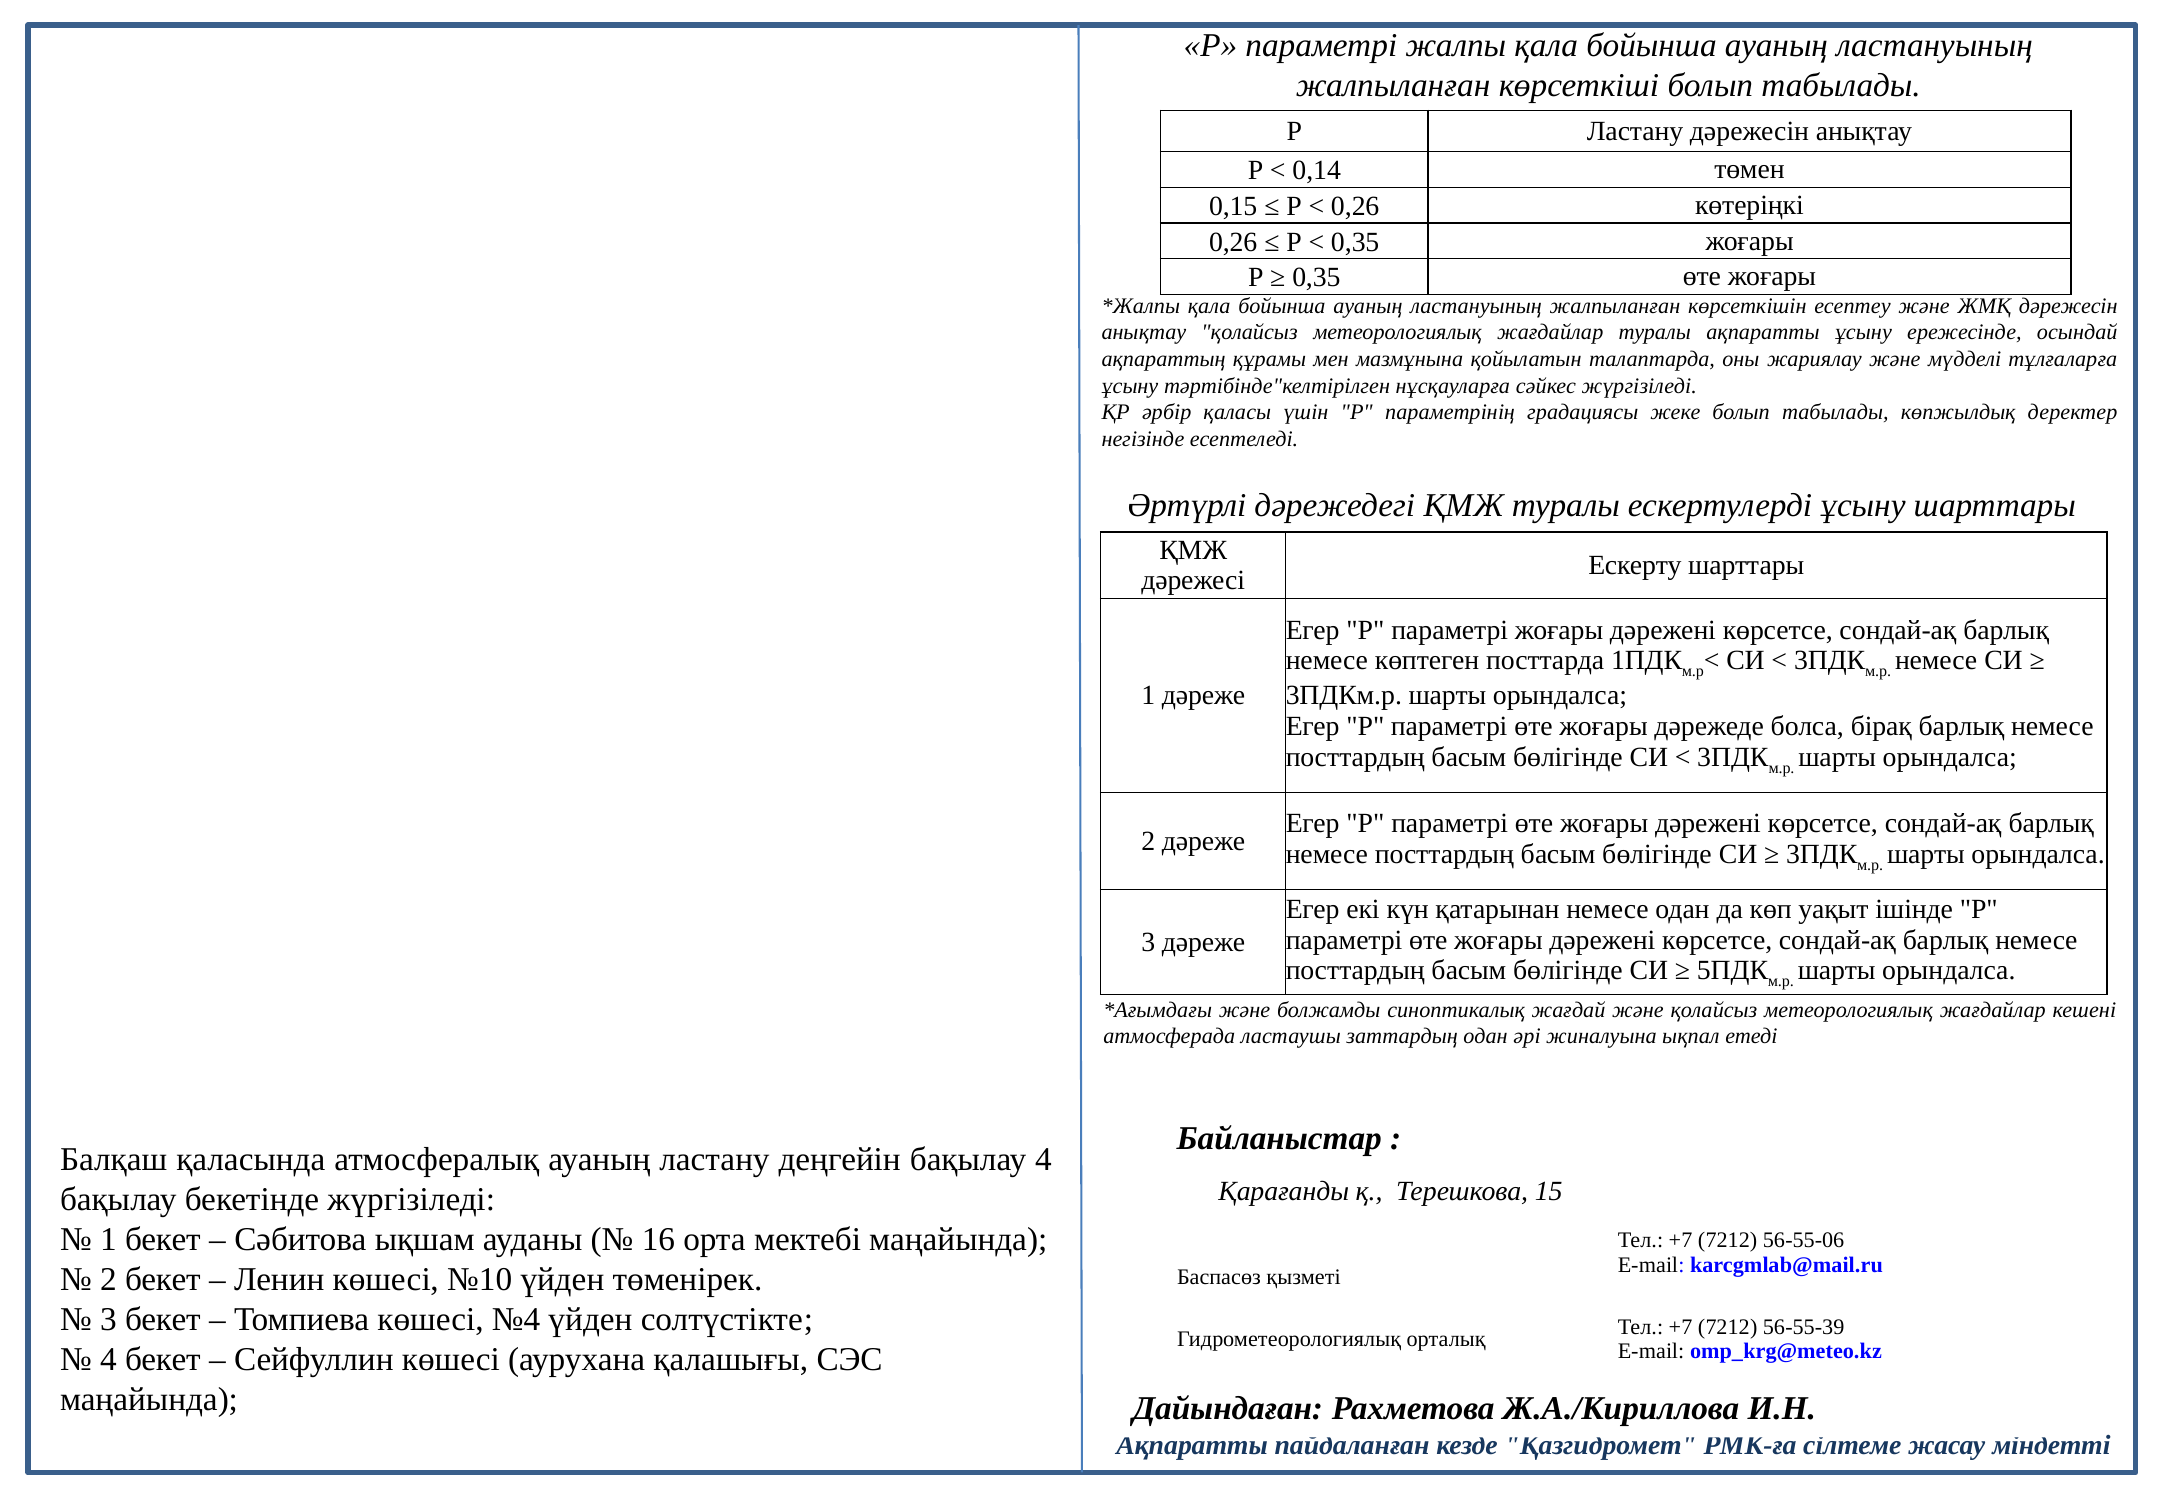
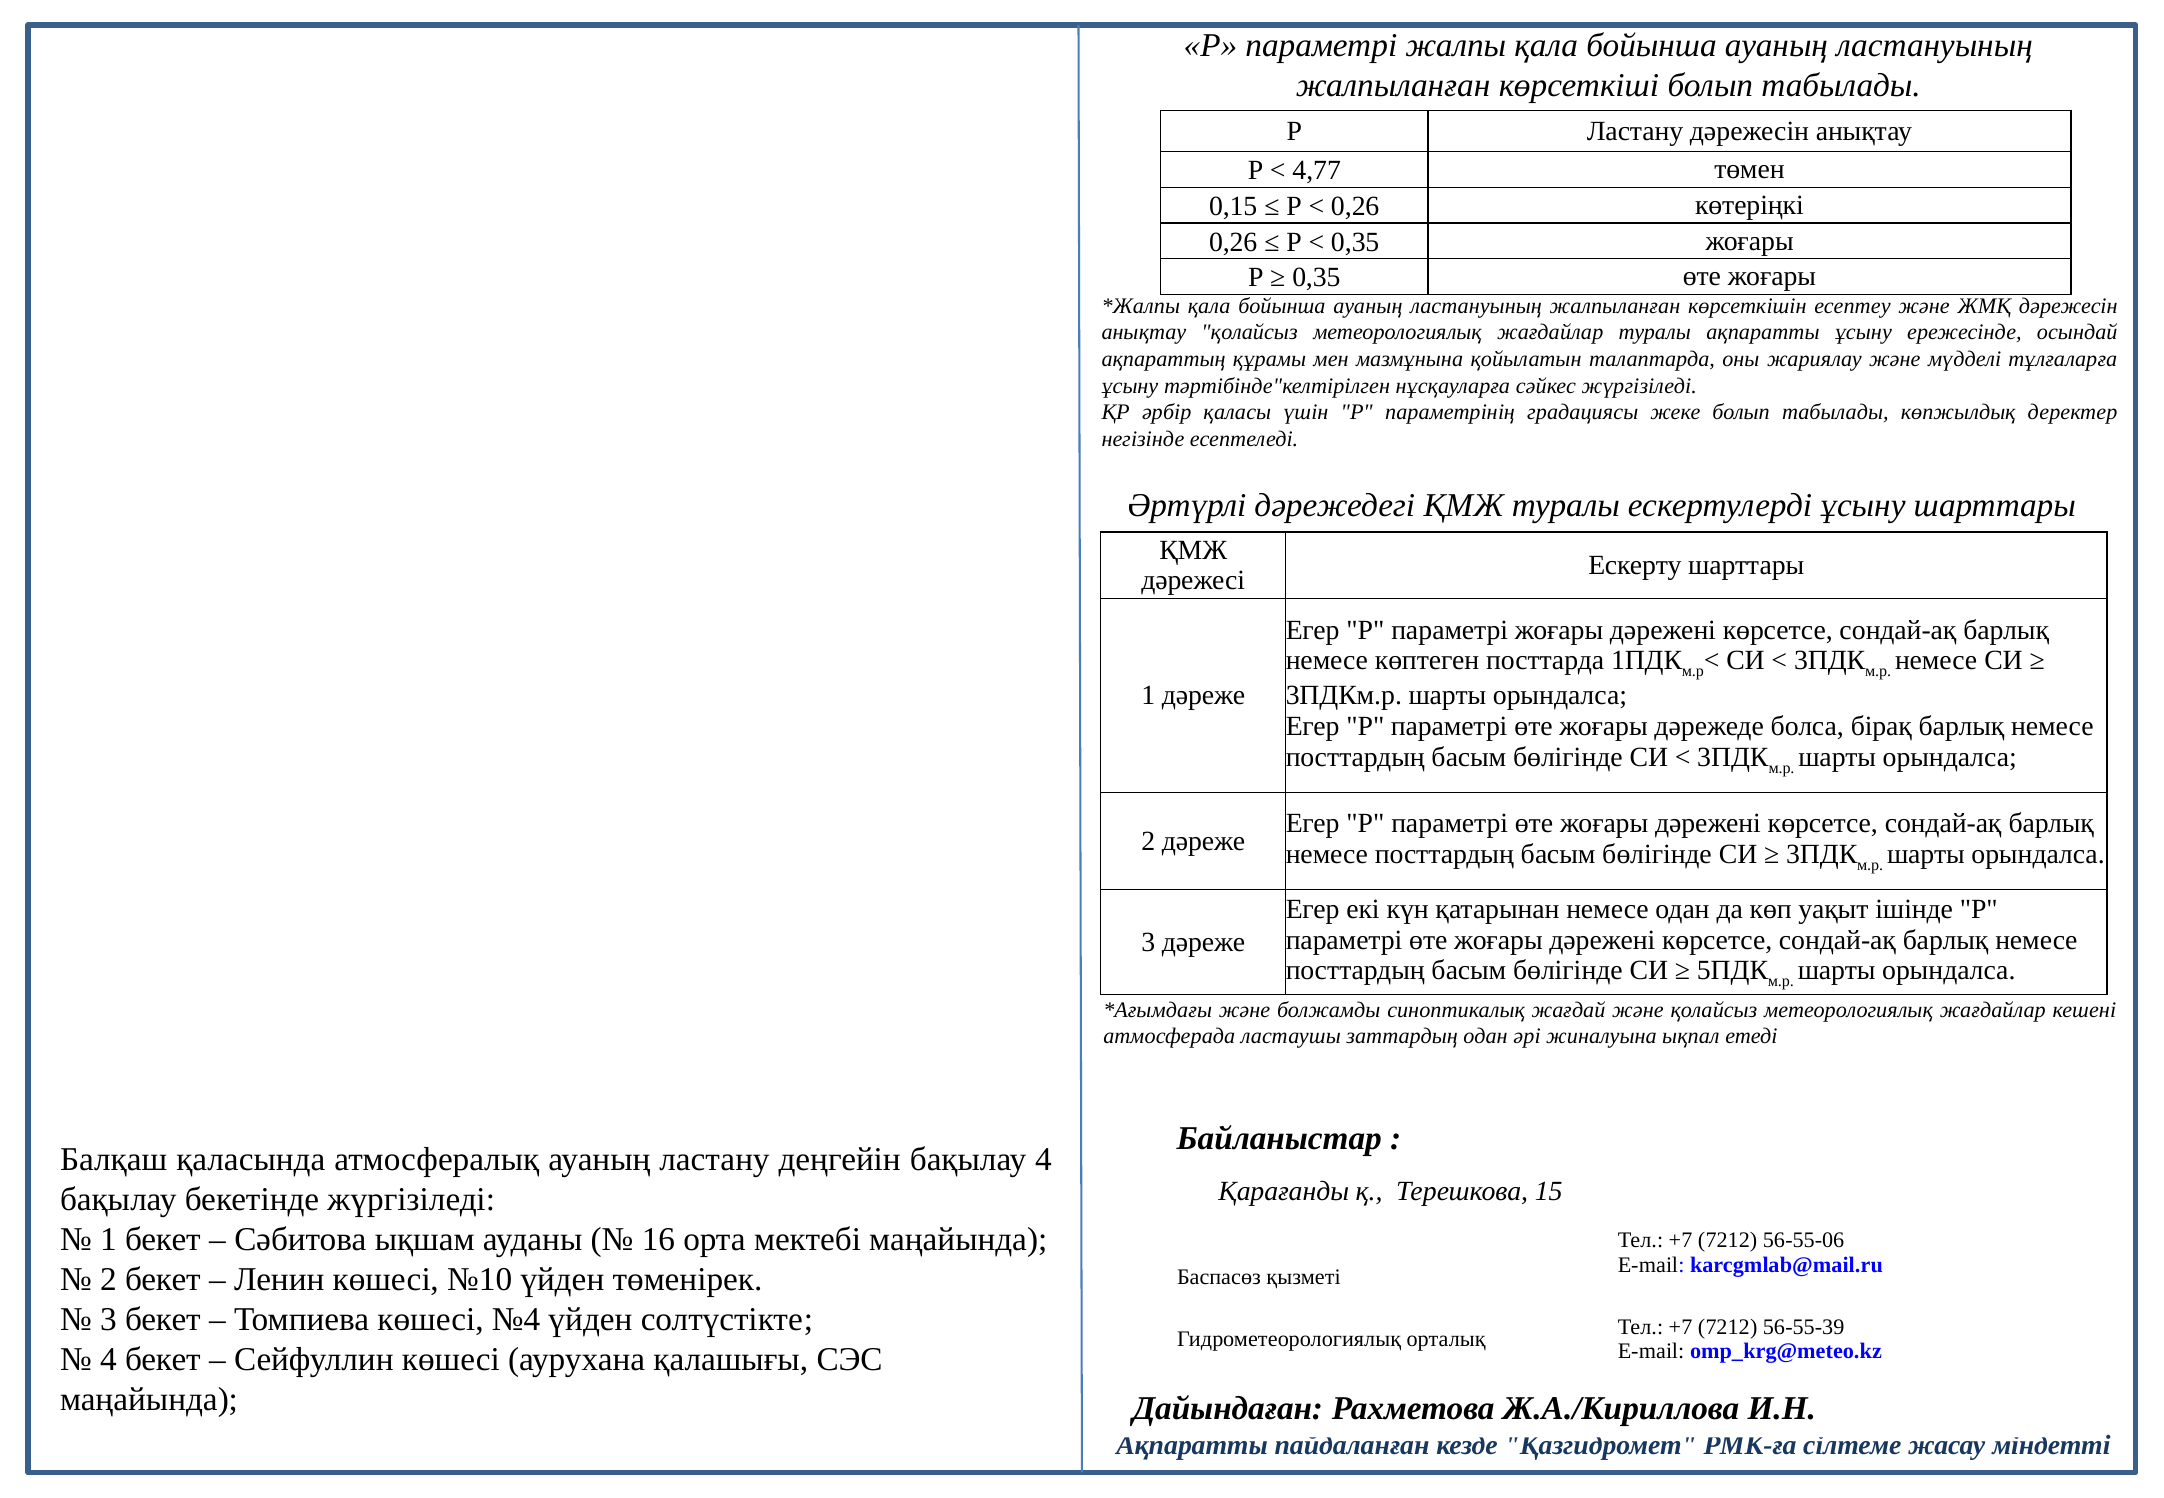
0,14: 0,14 -> 4,77
